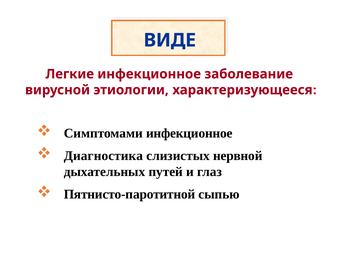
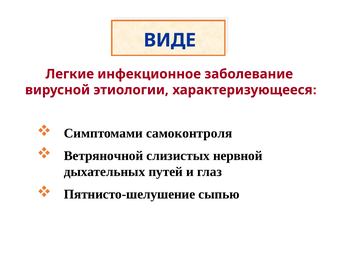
Симптомами инфекционное: инфекционное -> самоконтроля
Диагностика: Диагностика -> Ветряночной
Пятнисто-паротитной: Пятнисто-паротитной -> Пятнисто-шелушение
